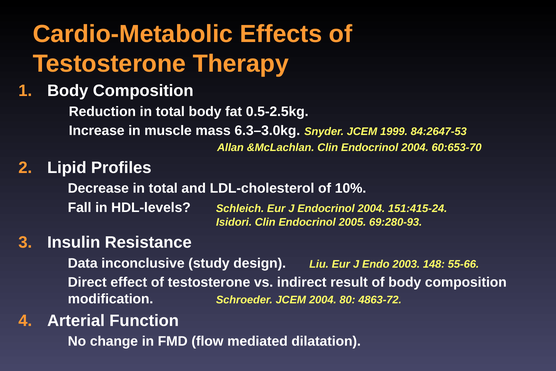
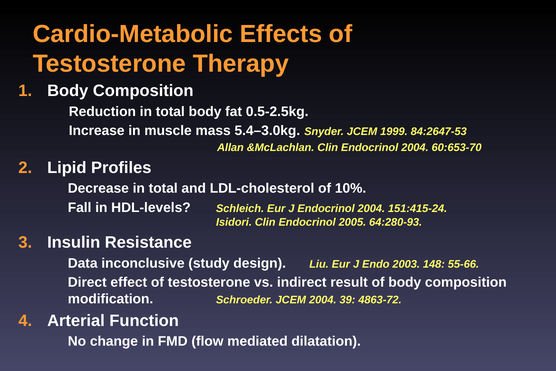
6.3–3.0kg: 6.3–3.0kg -> 5.4–3.0kg
69:280-93: 69:280-93 -> 64:280-93
80: 80 -> 39
